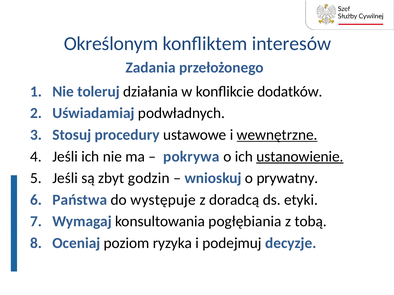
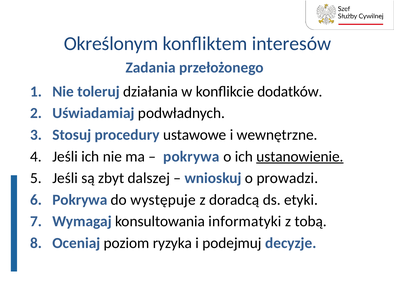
wewnętrzne underline: present -> none
godzin: godzin -> dalszej
prywatny: prywatny -> prowadzi
Państwa at (80, 200): Państwa -> Pokrywa
pogłębiania: pogłębiania -> informatyki
